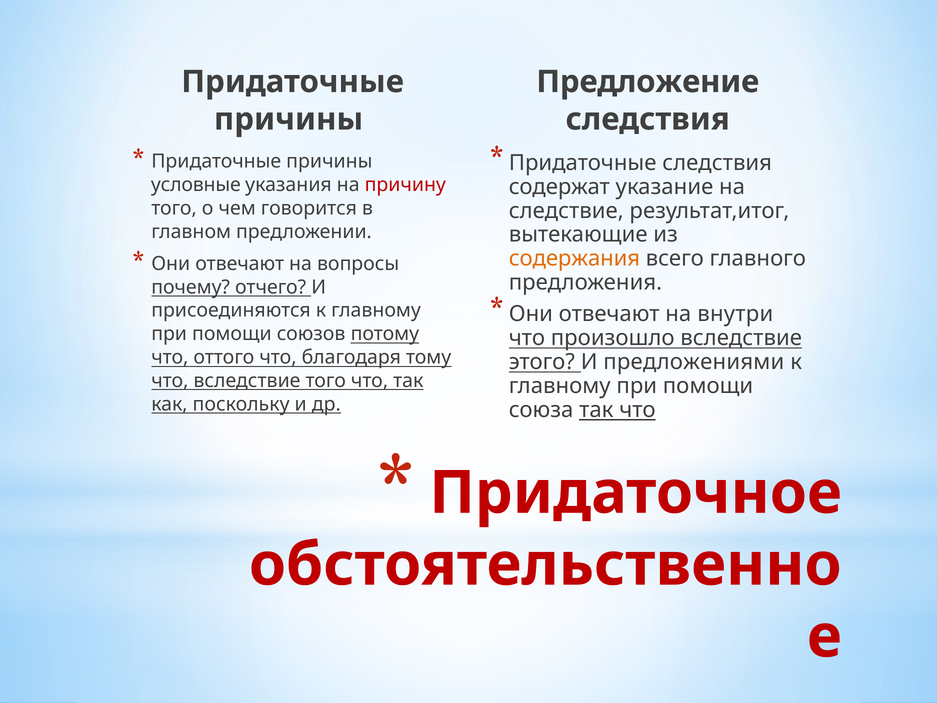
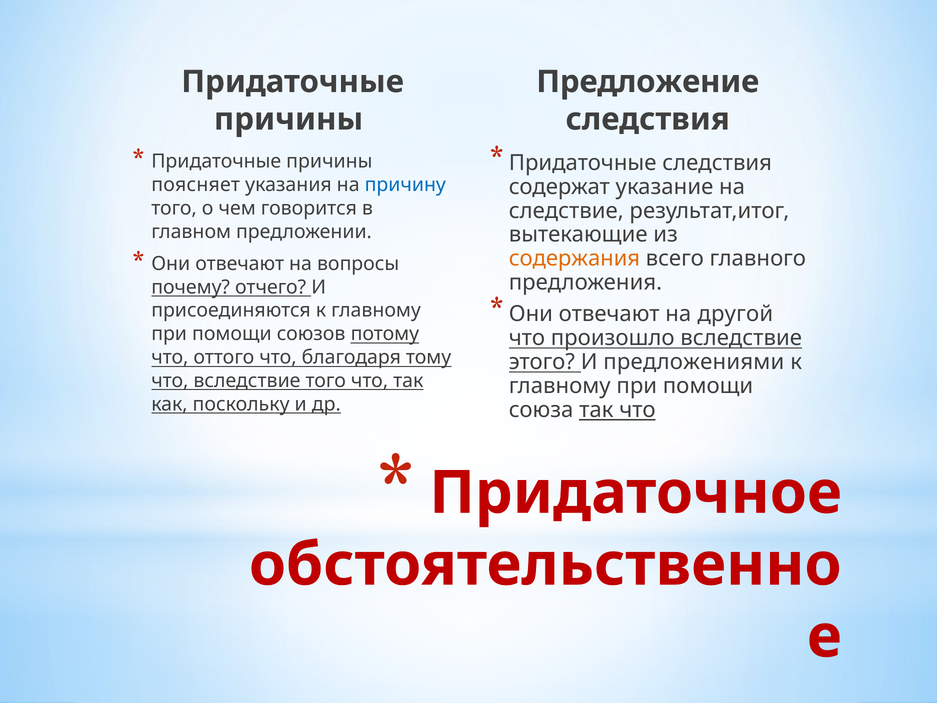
условные: условные -> поясняет
причину colour: red -> blue
внутри: внутри -> другой
